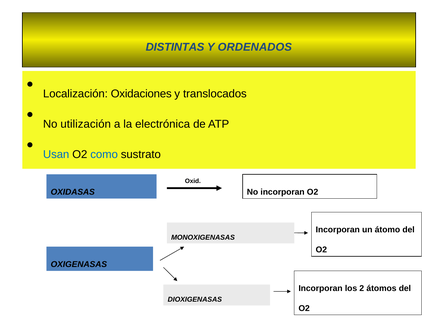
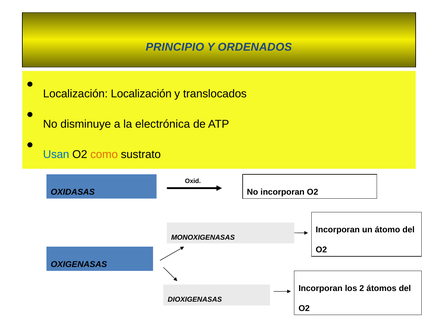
DISTINTAS: DISTINTAS -> PRINCIPIO
Localización Oxidaciones: Oxidaciones -> Localización
utilización: utilización -> disminuye
como colour: blue -> orange
